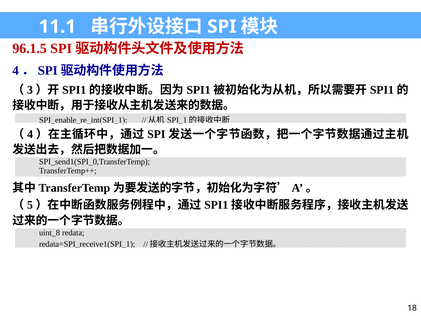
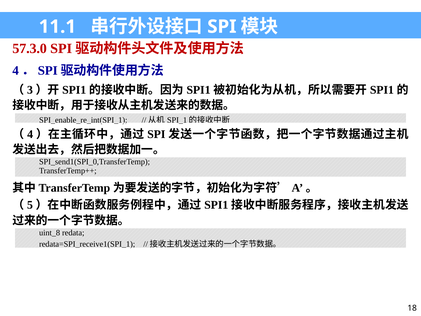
96.1.5: 96.1.5 -> 57.3.0
